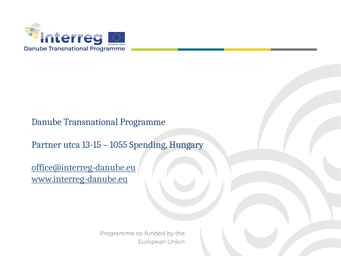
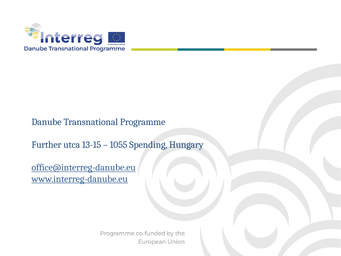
Partner: Partner -> Further
